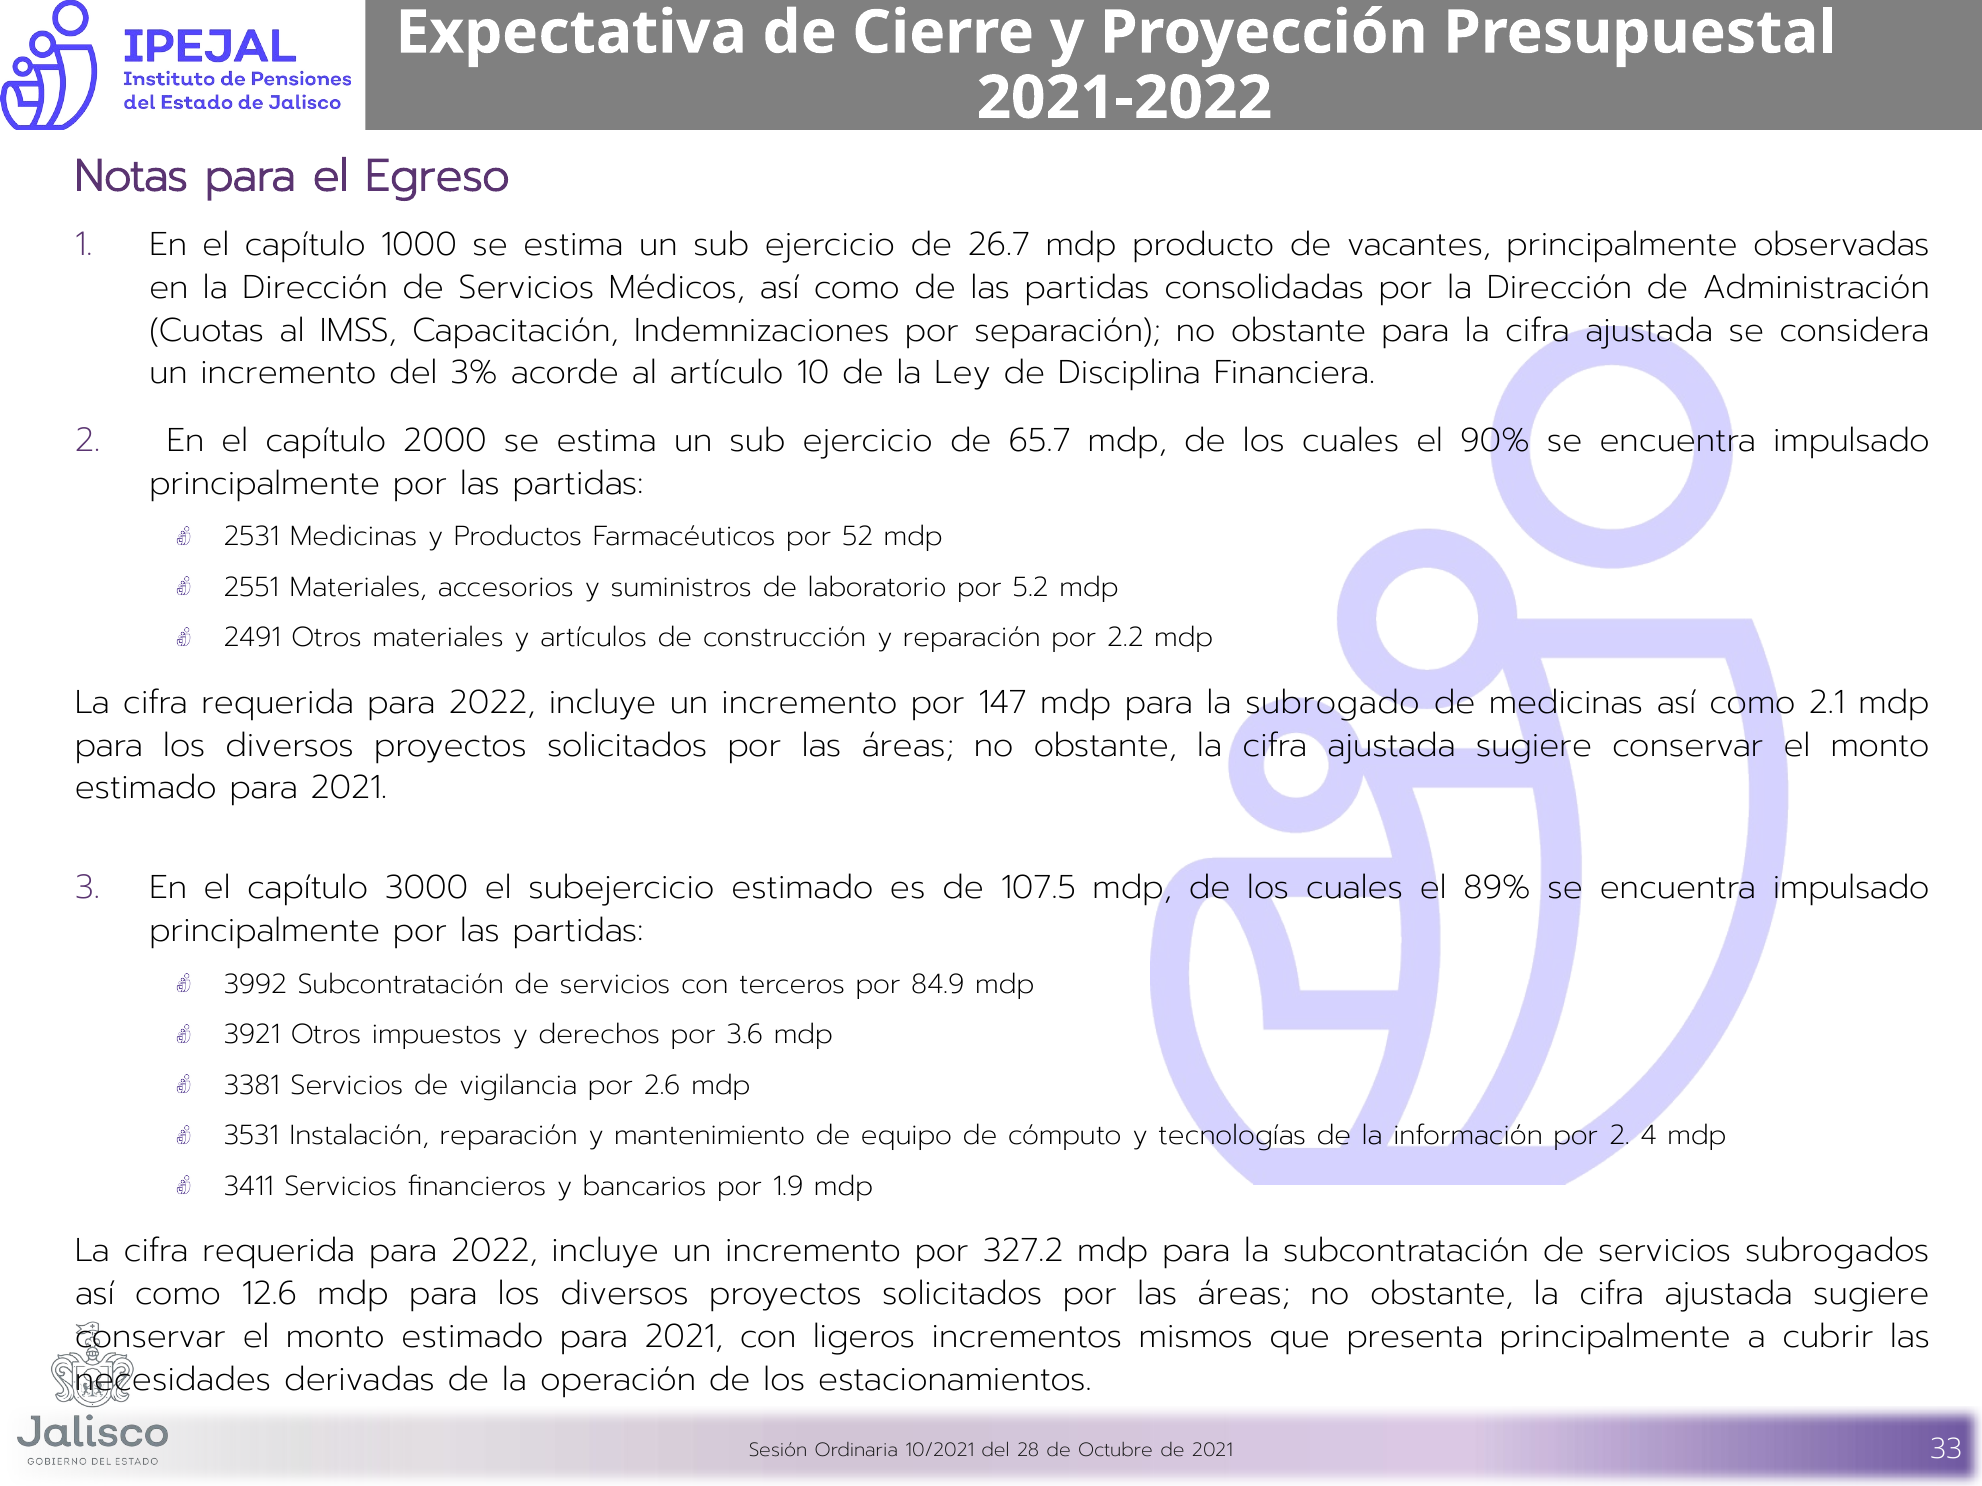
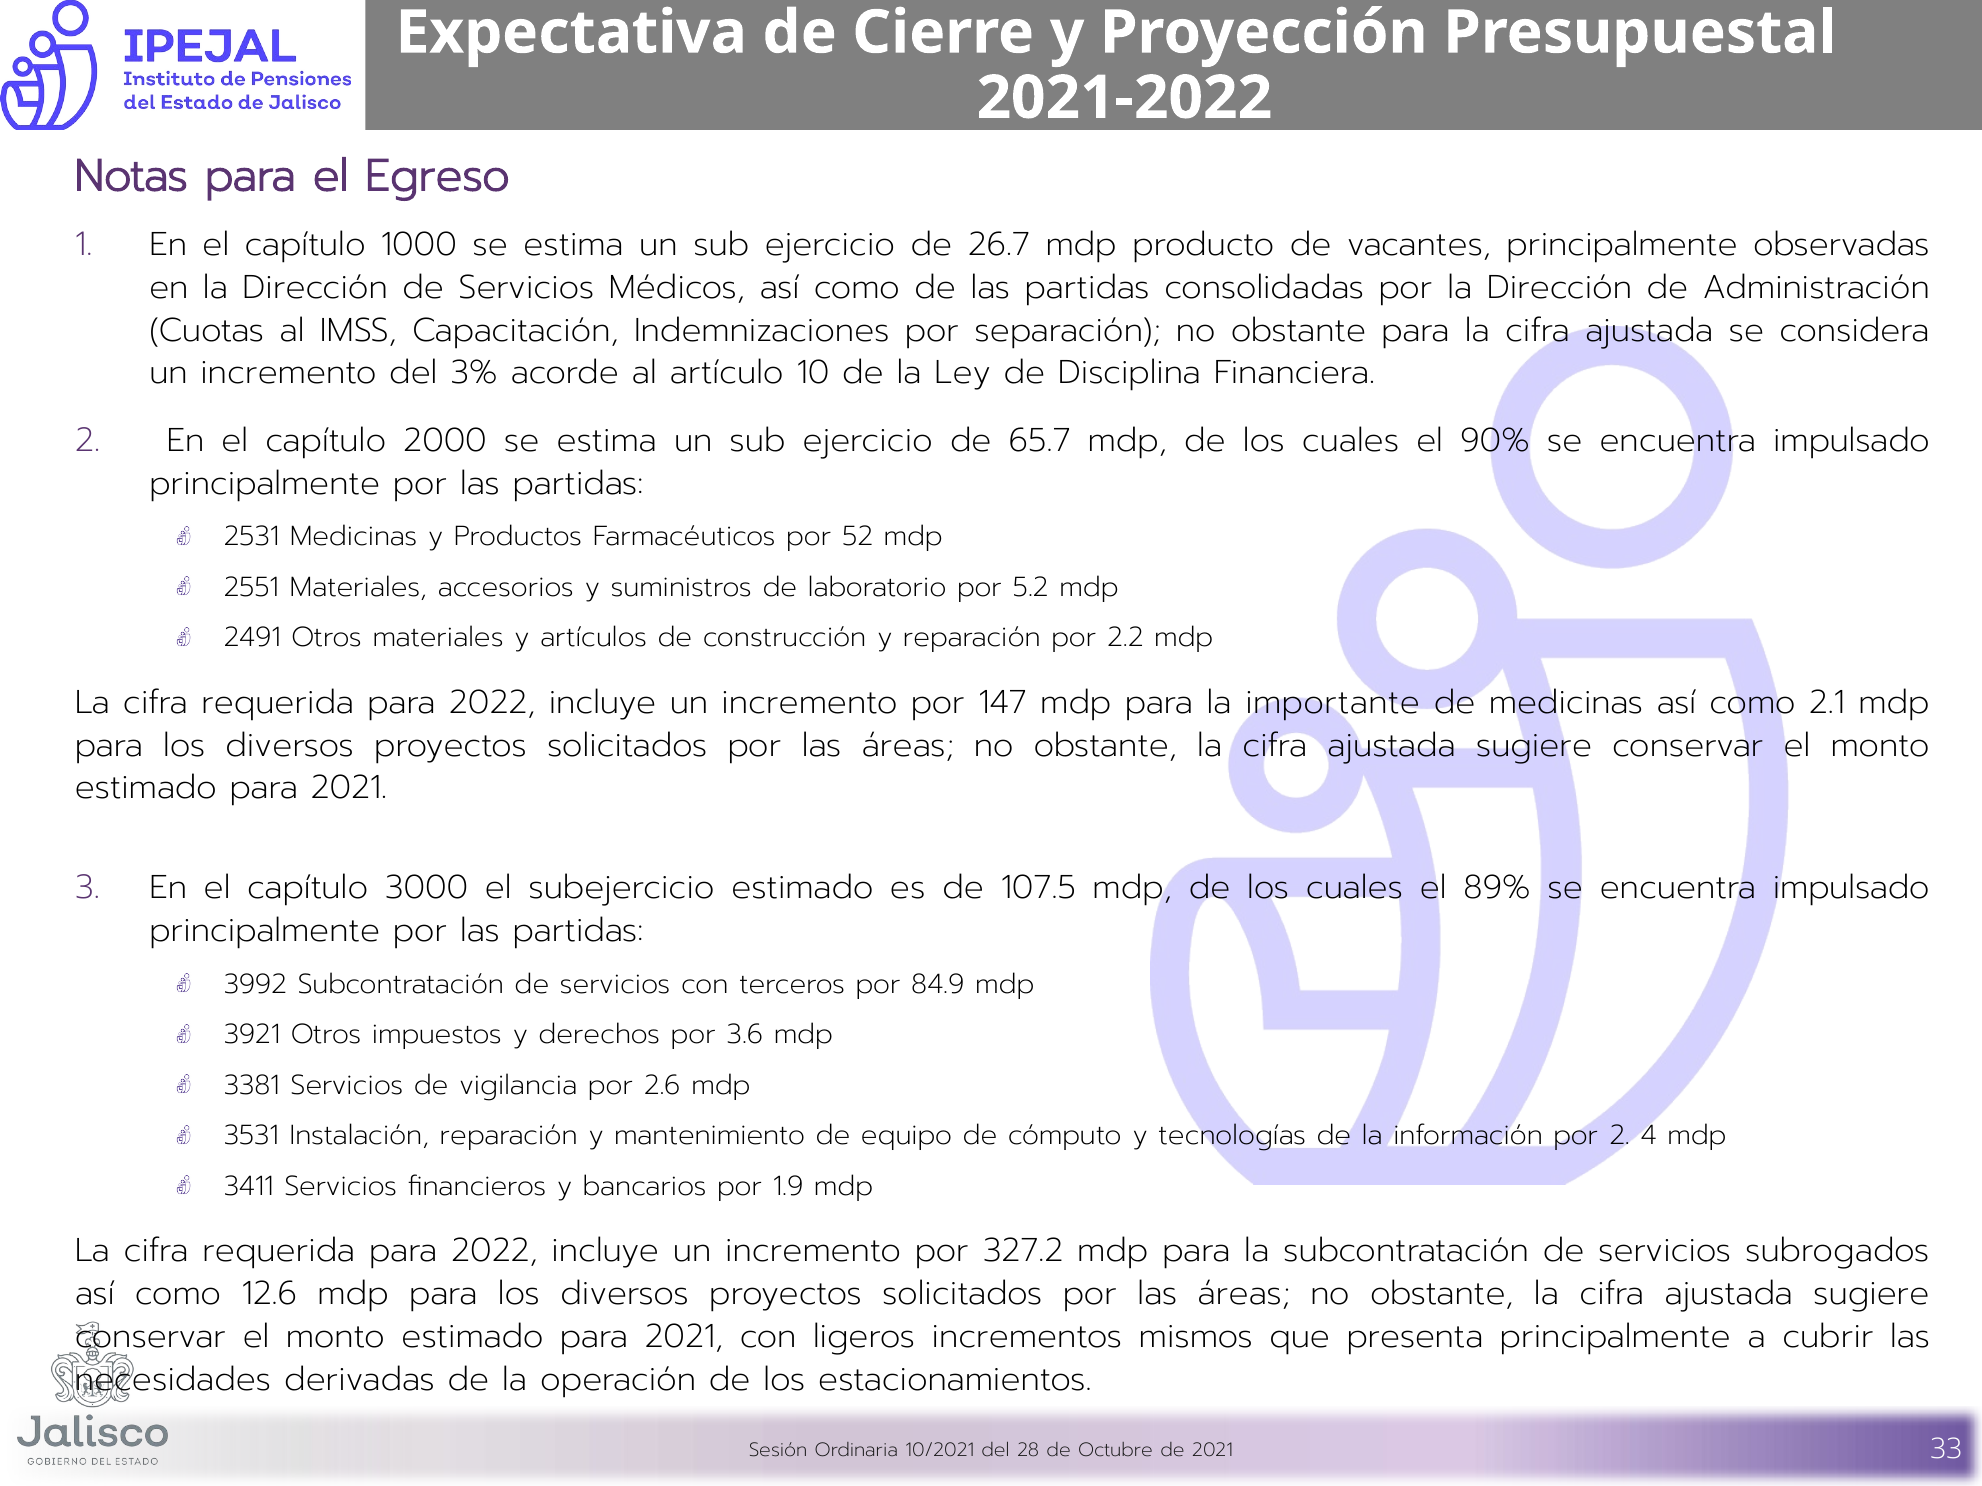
subrogado: subrogado -> importante
